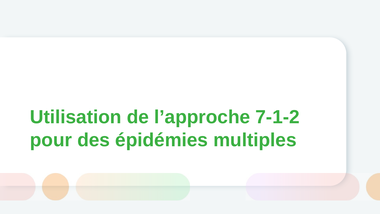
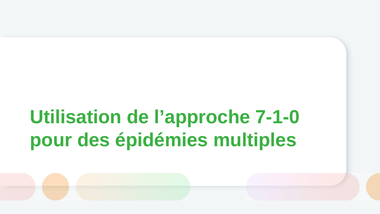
7-1-2: 7-1-2 -> 7-1-0
